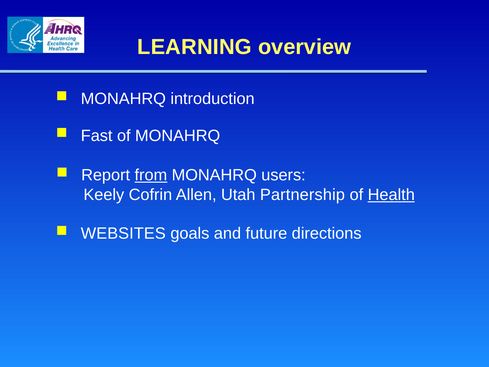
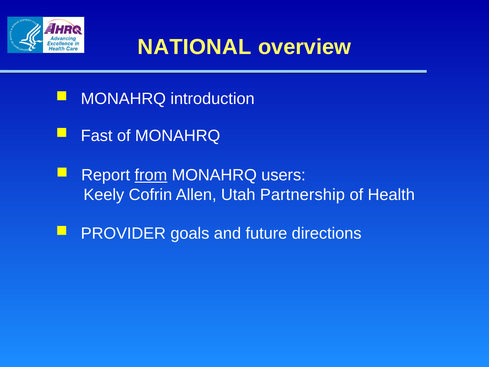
LEARNING: LEARNING -> NATIONAL
Health underline: present -> none
WEBSITES: WEBSITES -> PROVIDER
